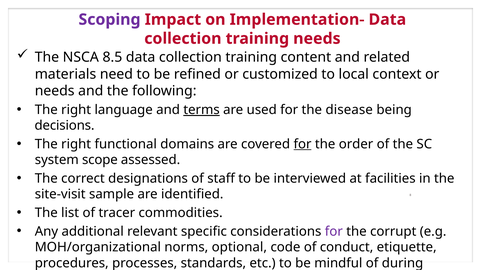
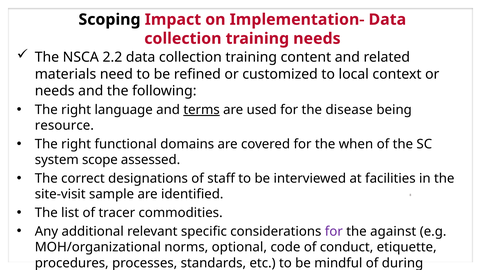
Scoping colour: purple -> black
8.5: 8.5 -> 2.2
decisions: decisions -> resource
for at (303, 144) underline: present -> none
order: order -> when
corrupt: corrupt -> against
